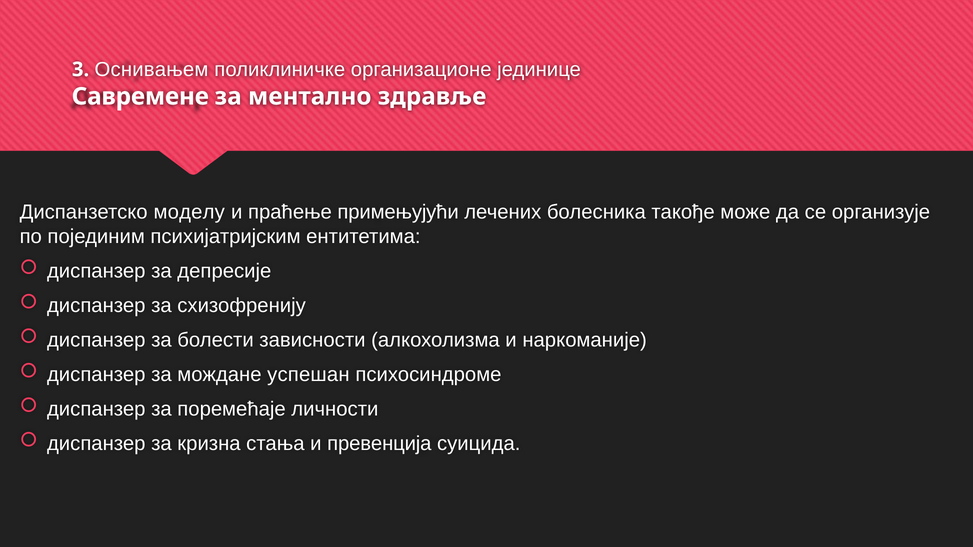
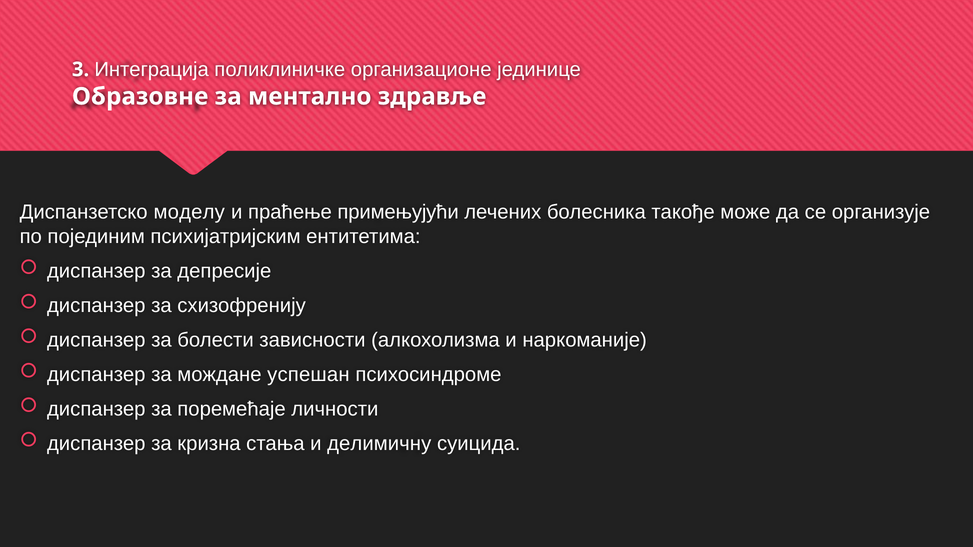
Оснивањем: Оснивањем -> Интеграција
Савремене: Савремене -> Образовне
превенција: превенција -> делимичну
